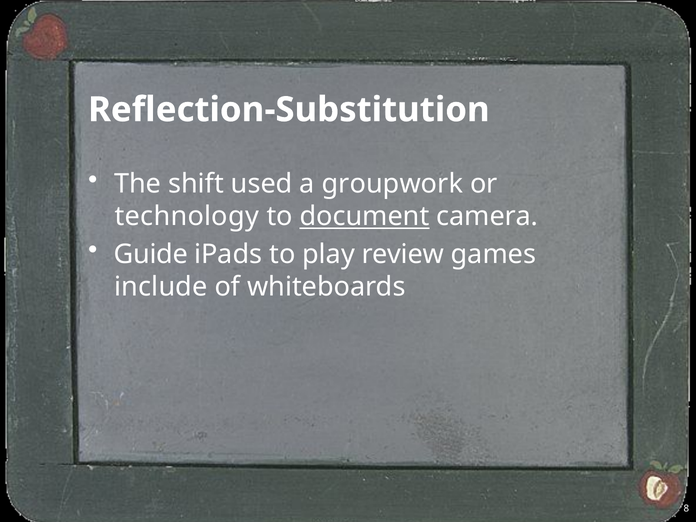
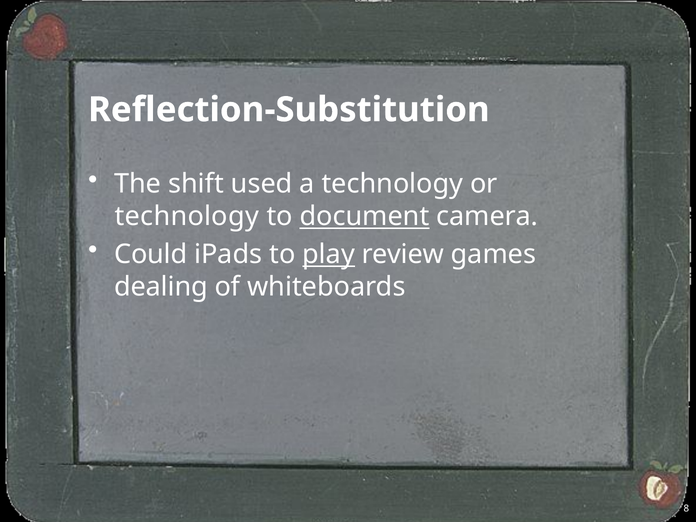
a groupwork: groupwork -> technology
Guide: Guide -> Could
play underline: none -> present
include: include -> dealing
